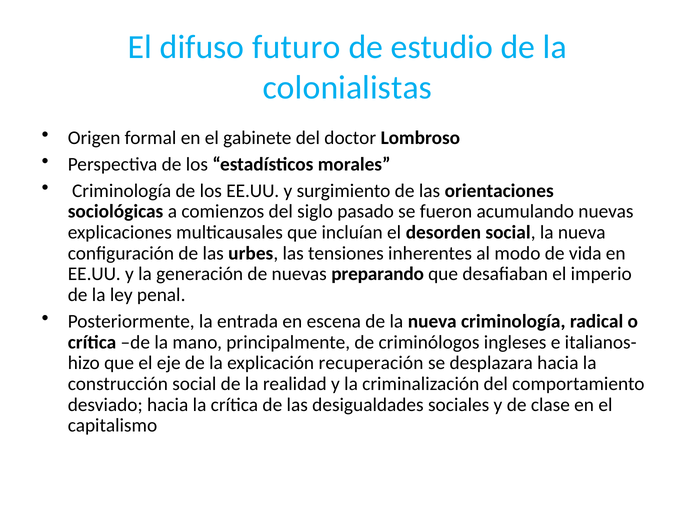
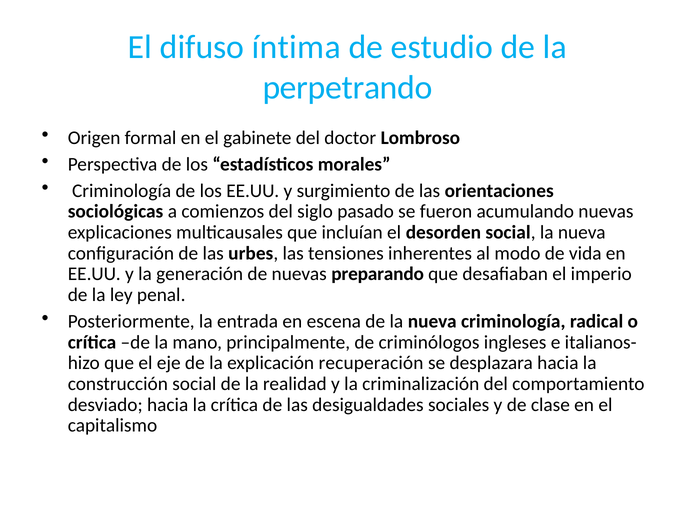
futuro: futuro -> íntima
colonialistas: colonialistas -> perpetrando
